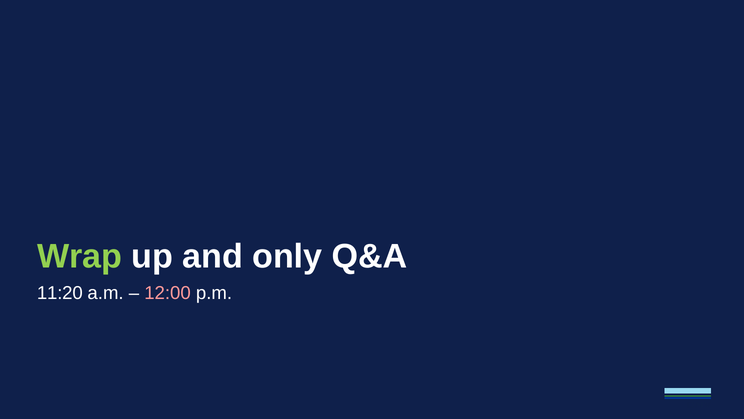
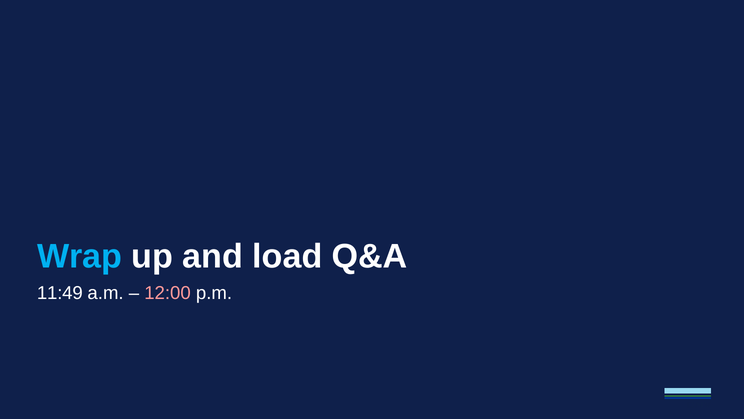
Wrap colour: light green -> light blue
only: only -> load
11:20: 11:20 -> 11:49
